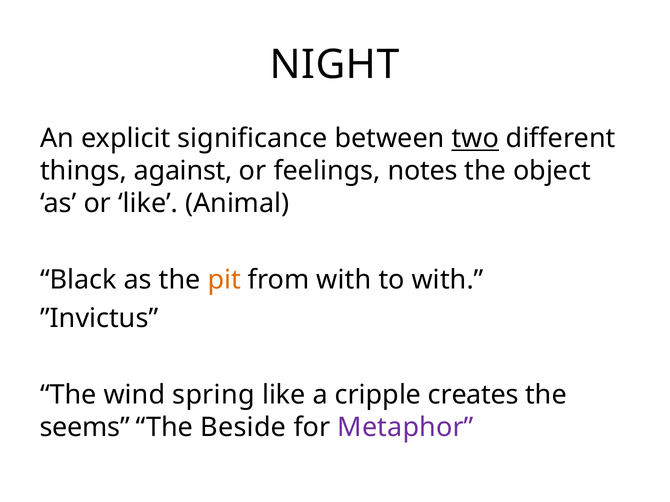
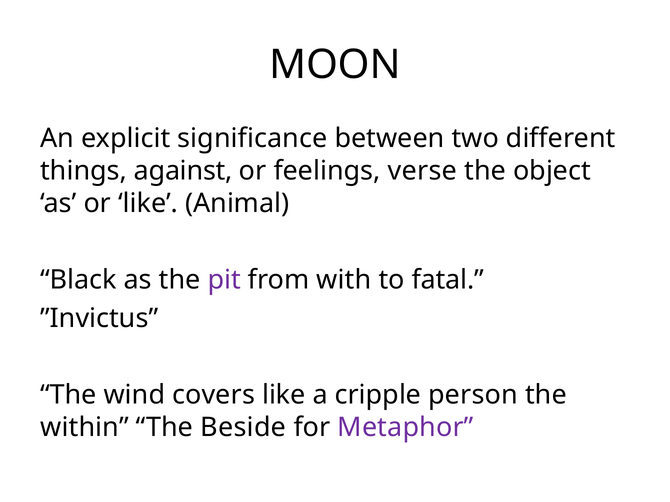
NIGHT: NIGHT -> MOON
two underline: present -> none
notes: notes -> verse
pit colour: orange -> purple
to with: with -> fatal
spring: spring -> covers
creates: creates -> person
seems: seems -> within
